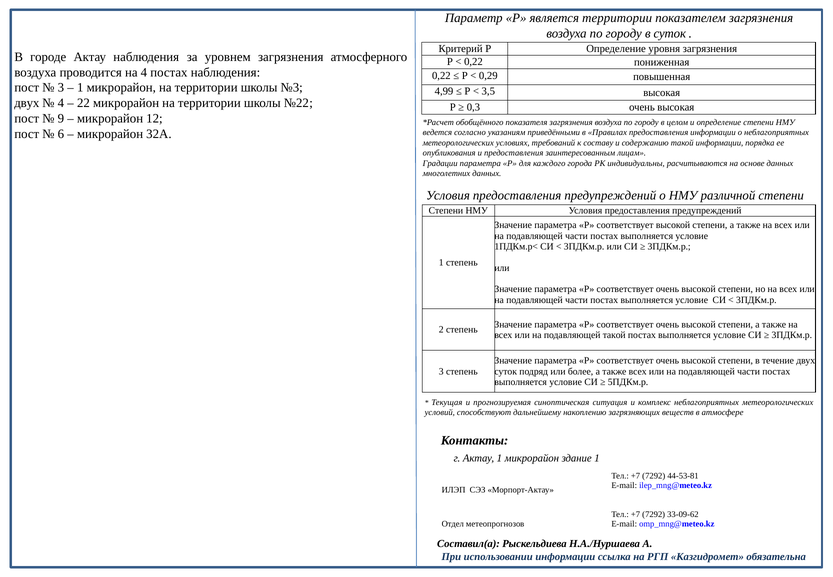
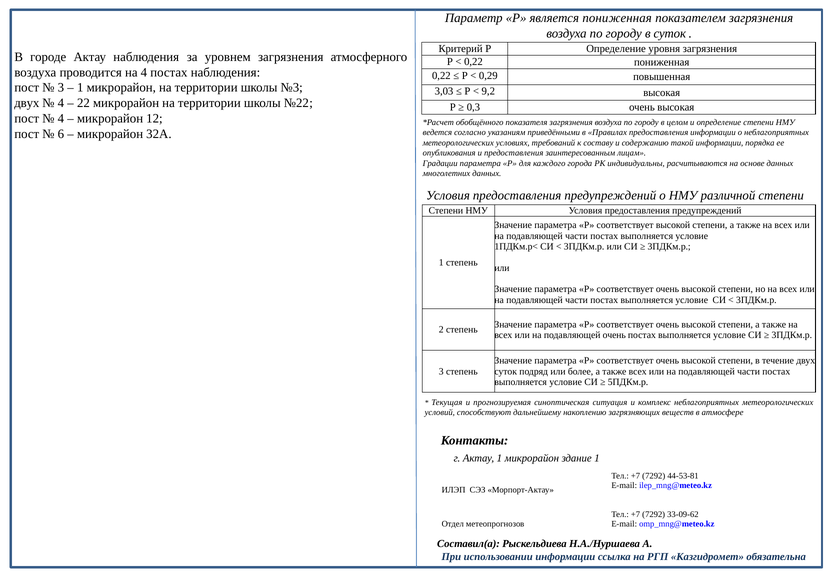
является территории: территории -> пониженная
4,99: 4,99 -> 3,03
3,5: 3,5 -> 9,2
9 at (61, 118): 9 -> 4
подавляющей такой: такой -> очень
